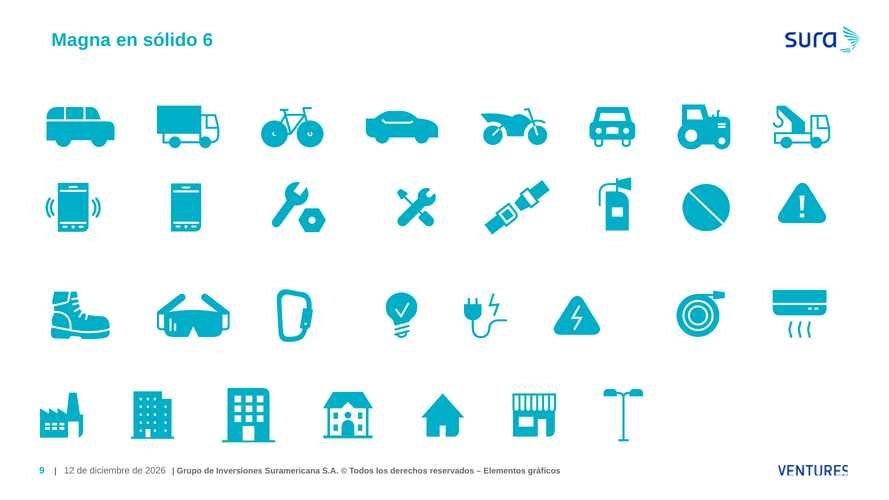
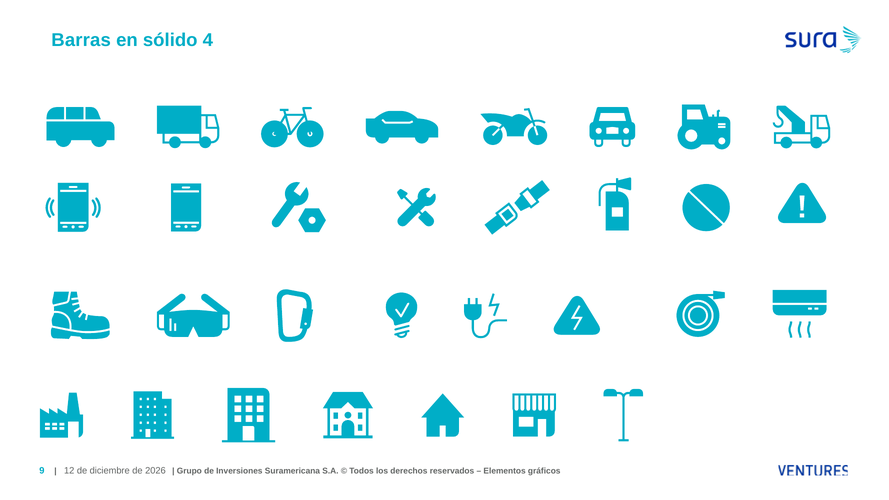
Magna: Magna -> Barras
6: 6 -> 4
